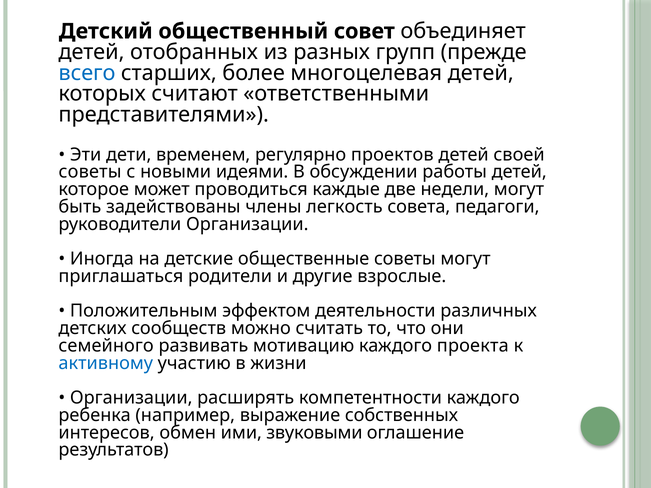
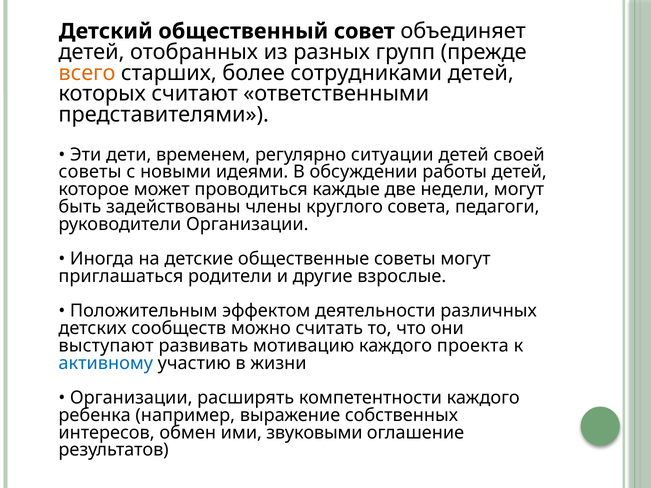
всего colour: blue -> orange
многоцелевая: многоцелевая -> сотрудниками
проектов: проектов -> ситуации
легкость: легкость -> круглого
семейного: семейного -> выступают
